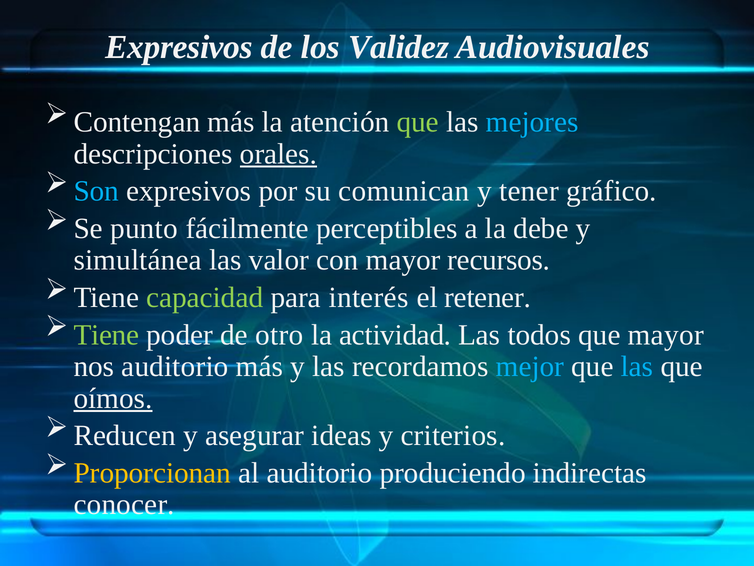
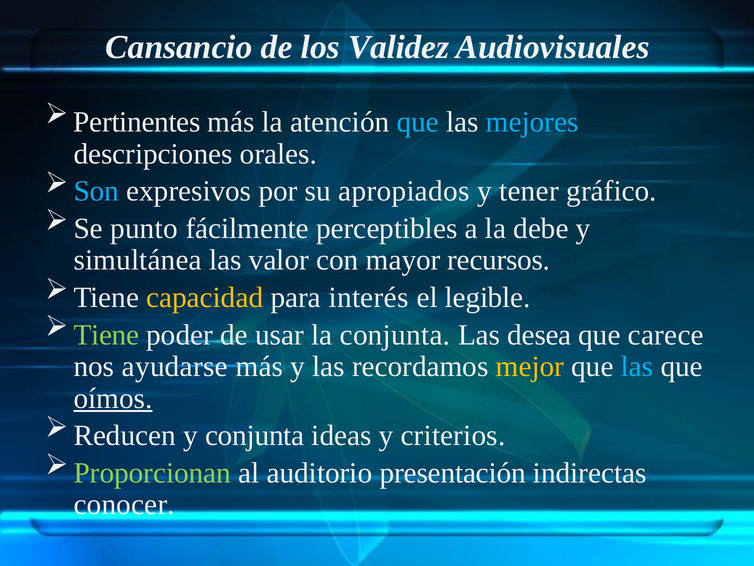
Expresivos at (179, 47): Expresivos -> Cansancio
Contengan: Contengan -> Pertinentes
que at (418, 122) colour: light green -> light blue
orales underline: present -> none
comunican: comunican -> apropiados
capacidad colour: light green -> yellow
retener: retener -> legible
otro: otro -> usar
la actividad: actividad -> conjunta
todos: todos -> desea
que mayor: mayor -> carece
nos auditorio: auditorio -> ayudarse
mejor colour: light blue -> yellow
y asegurar: asegurar -> conjunta
Proporcionan colour: yellow -> light green
produciendo: produciendo -> presentación
